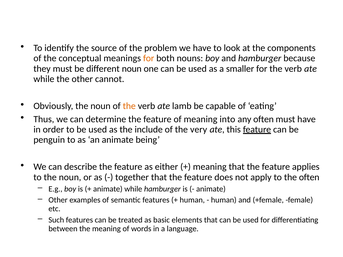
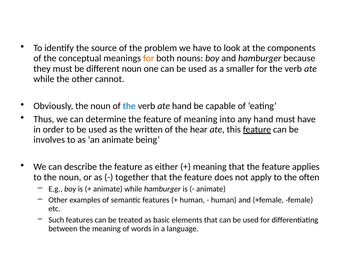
the at (129, 106) colour: orange -> blue
ate lamb: lamb -> hand
any often: often -> hand
include: include -> written
very: very -> hear
penguin: penguin -> involves
